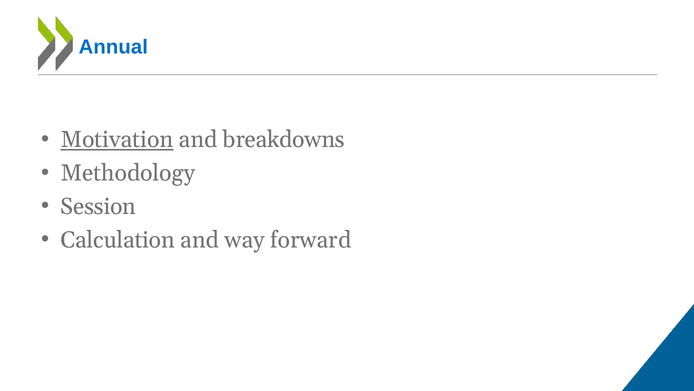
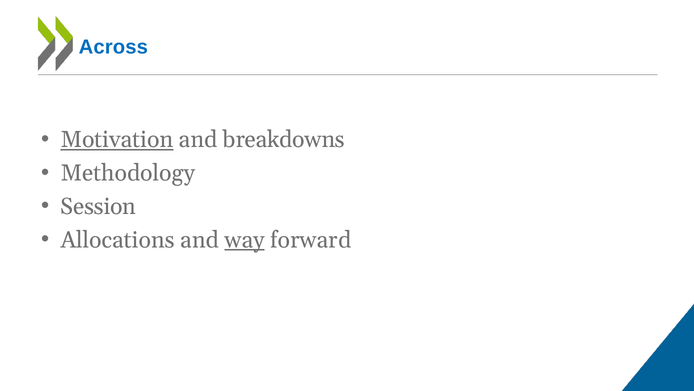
Annual: Annual -> Across
Calculation: Calculation -> Allocations
way underline: none -> present
